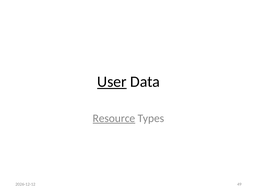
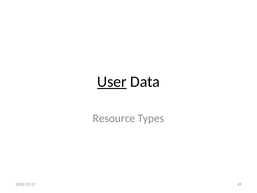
Resource underline: present -> none
